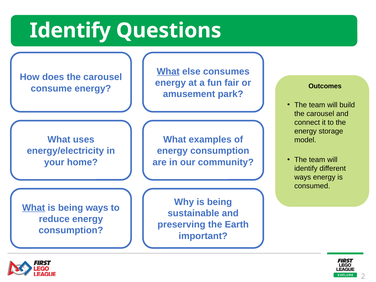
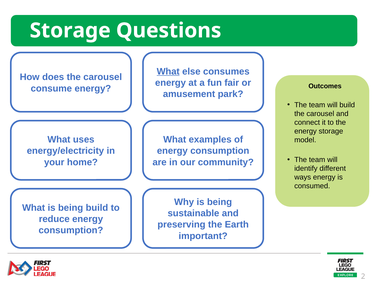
Identify at (70, 31): Identify -> Storage
What at (34, 208) underline: present -> none
being ways: ways -> build
